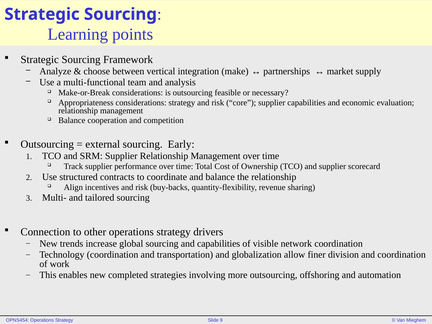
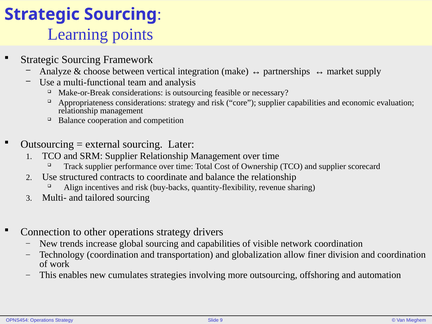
Early: Early -> Later
completed: completed -> cumulates
